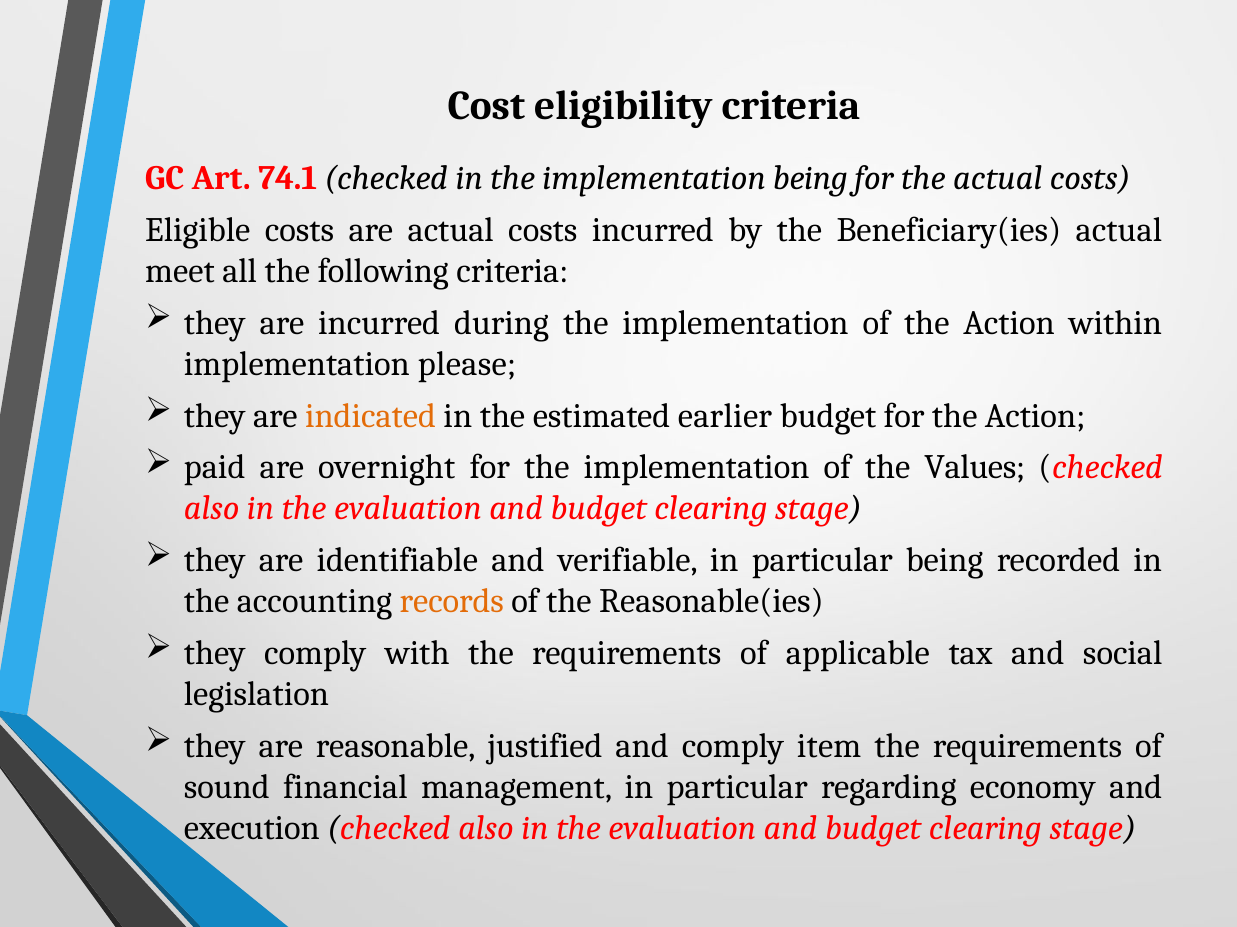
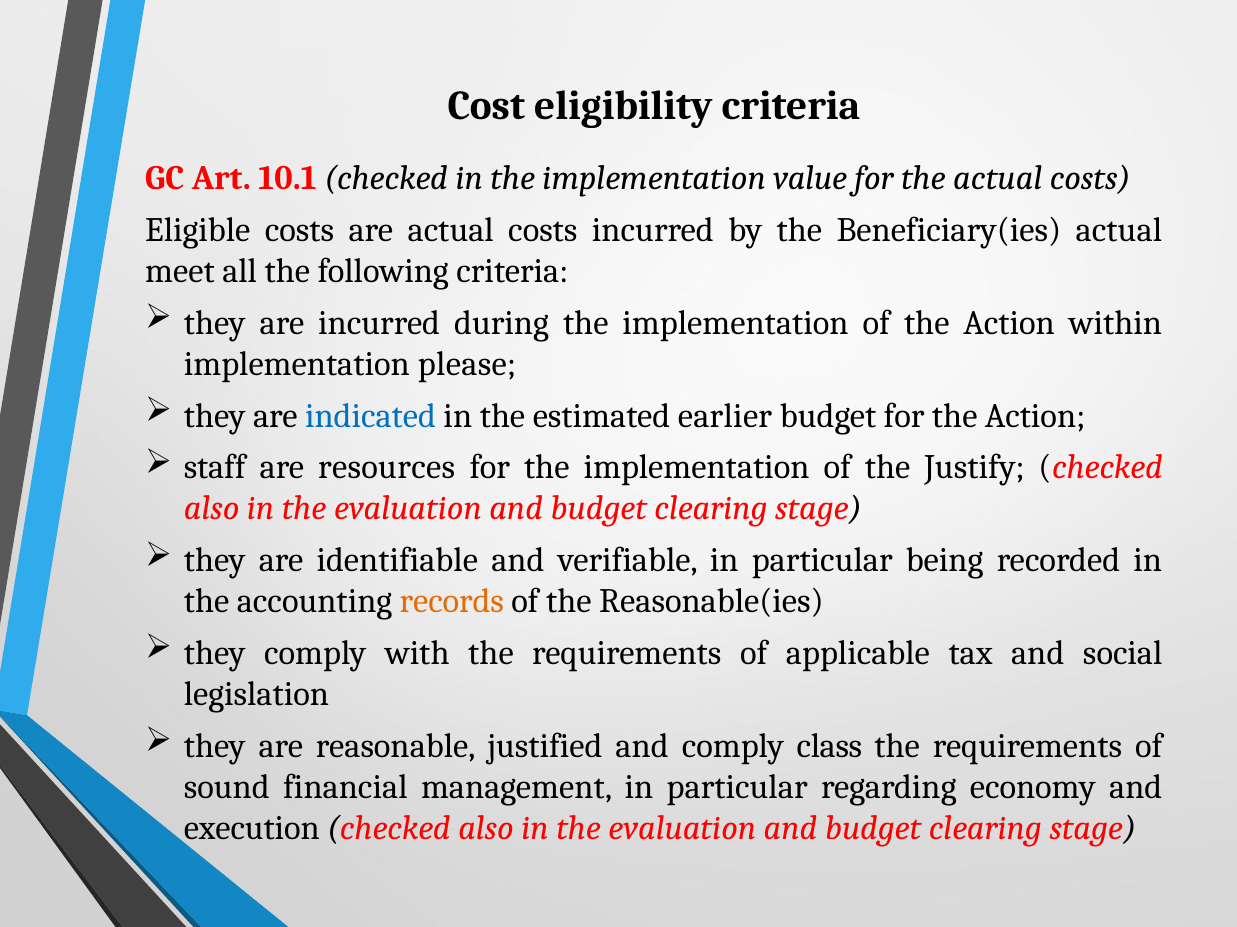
74.1: 74.1 -> 10.1
implementation being: being -> value
indicated colour: orange -> blue
paid: paid -> staff
overnight: overnight -> resources
Values: Values -> Justify
item: item -> class
